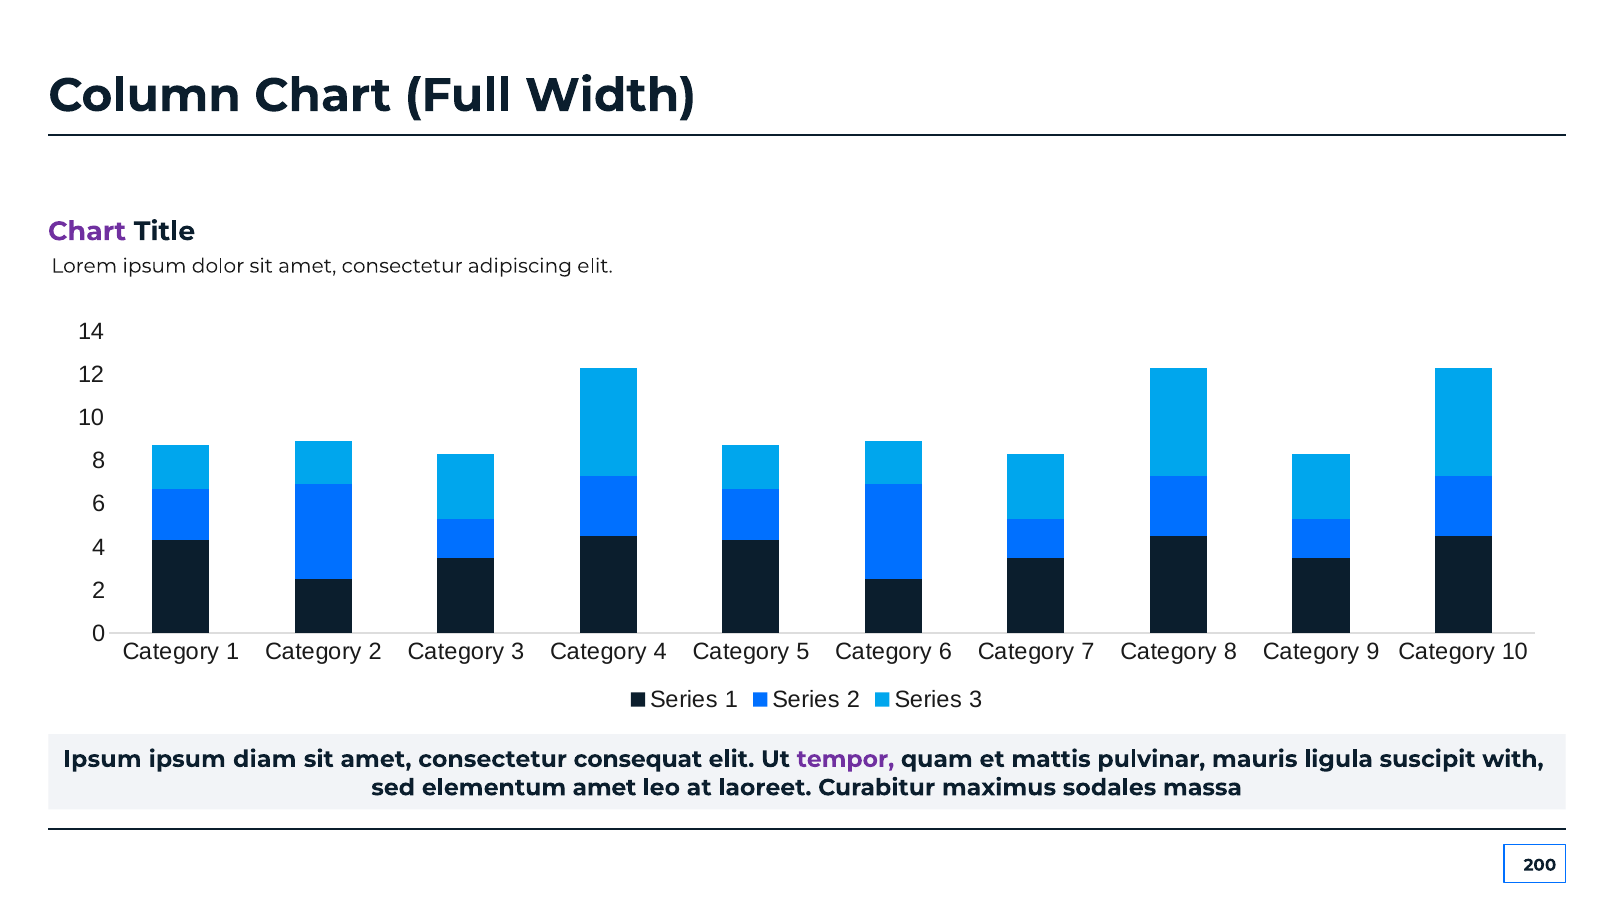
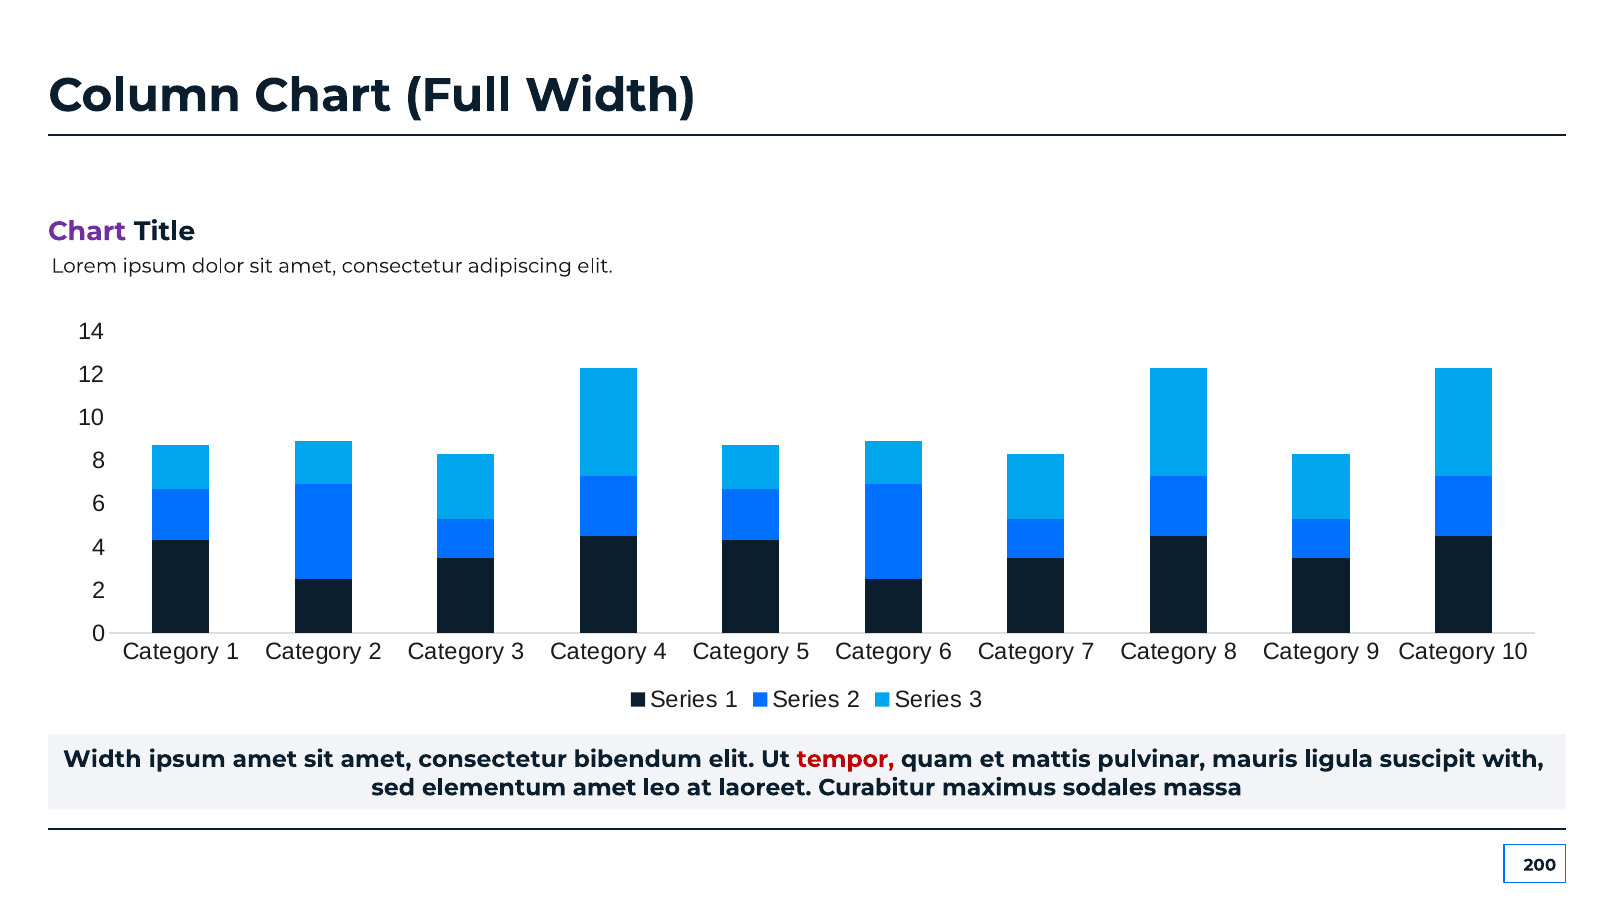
Ipsum at (102, 759): Ipsum -> Width
ipsum diam: diam -> amet
consequat: consequat -> bibendum
tempor colour: purple -> red
